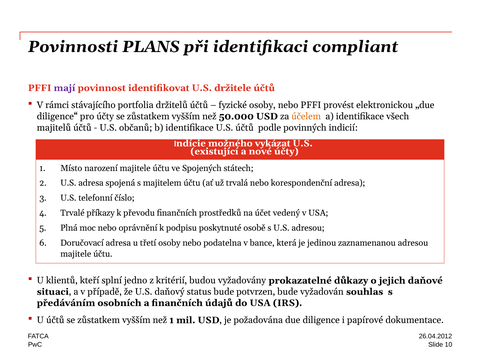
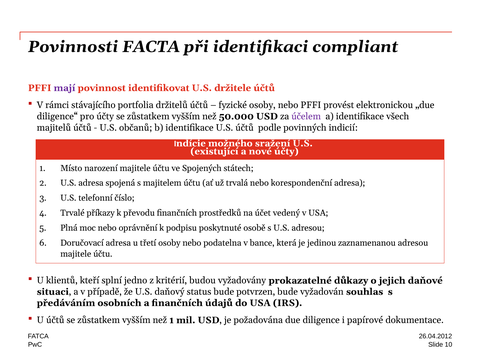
PLANS: PLANS -> FACTA
účelem colour: orange -> purple
vykázat: vykázat -> sražení
